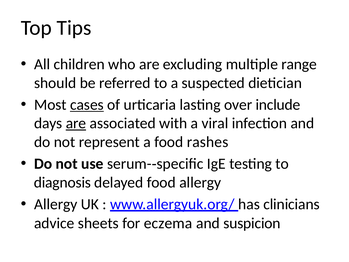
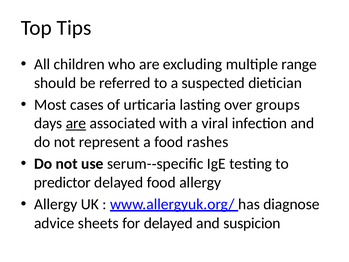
cases underline: present -> none
include: include -> groups
diagnosis: diagnosis -> predictor
clinicians: clinicians -> diagnose
for eczema: eczema -> delayed
